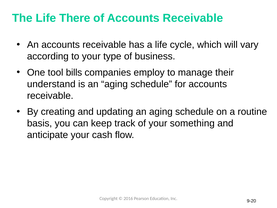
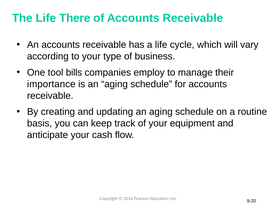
understand: understand -> importance
something: something -> equipment
